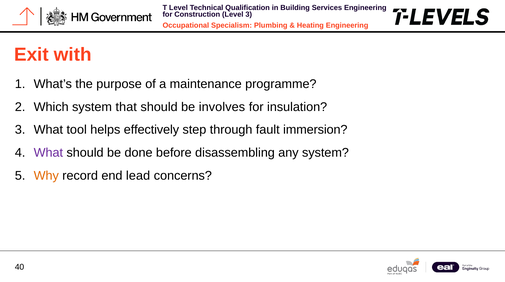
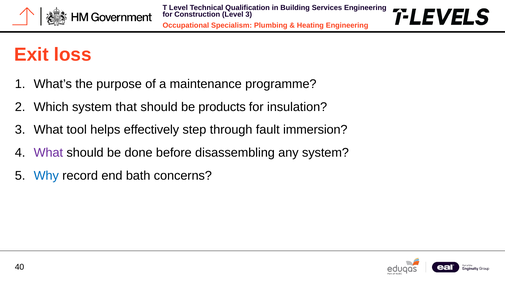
with: with -> loss
involves: involves -> products
Why colour: orange -> blue
lead: lead -> bath
